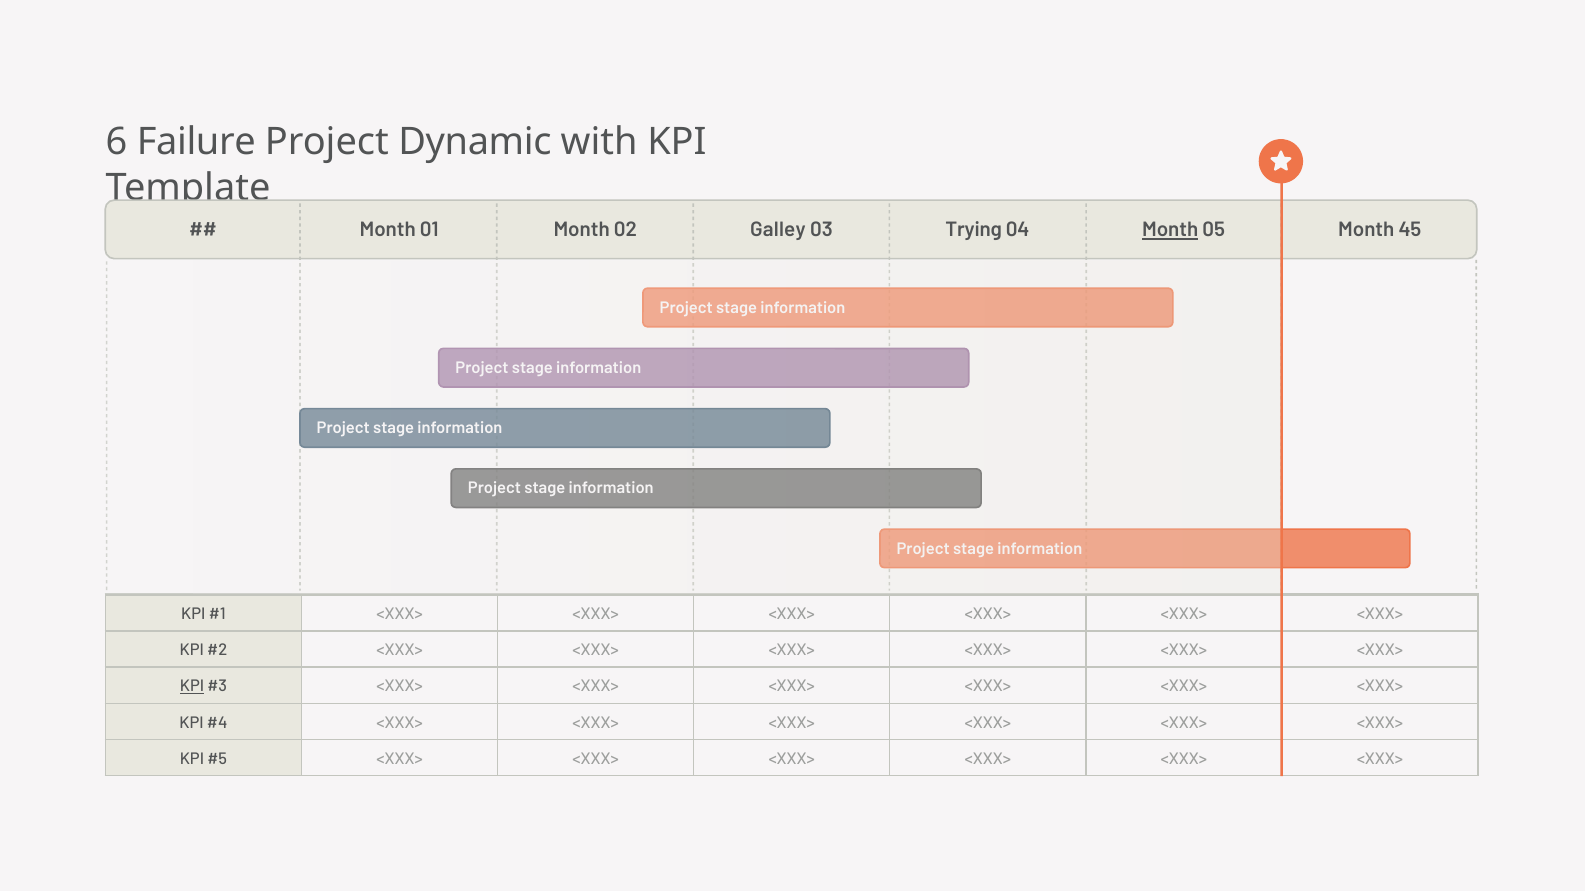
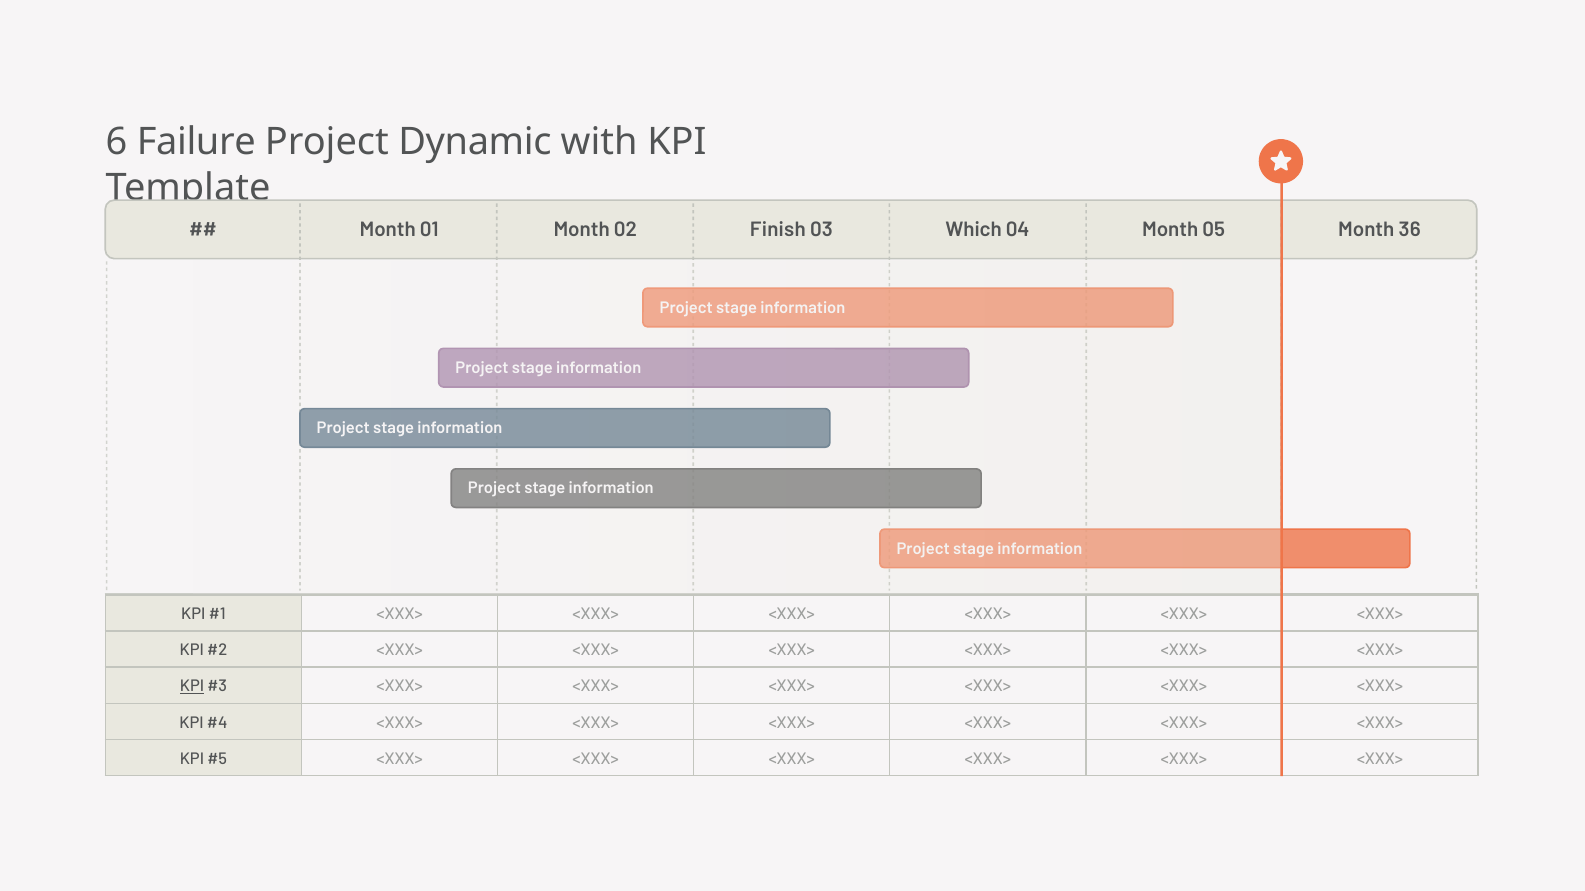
Galley: Galley -> Finish
Trying: Trying -> Which
Month at (1170, 230) underline: present -> none
45: 45 -> 36
